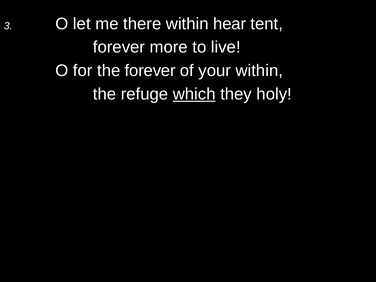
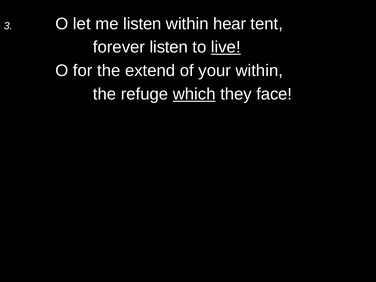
me there: there -> listen
forever more: more -> listen
live underline: none -> present
the forever: forever -> extend
holy: holy -> face
